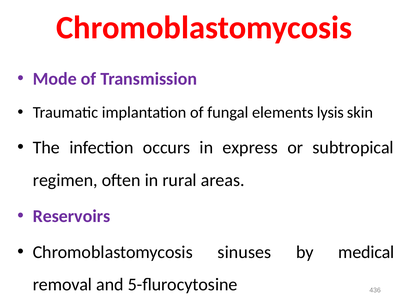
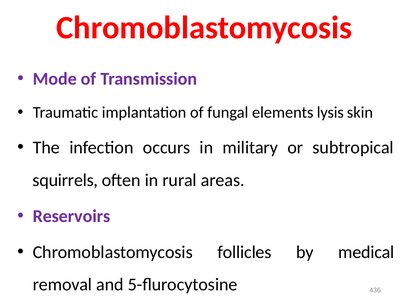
express: express -> military
regimen: regimen -> squirrels
sinuses: sinuses -> follicles
